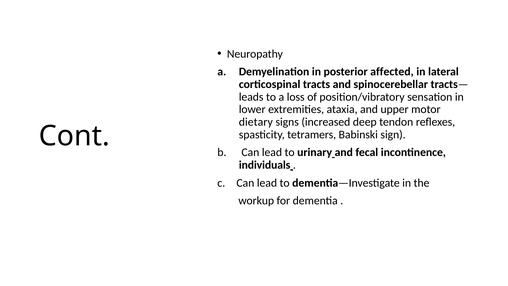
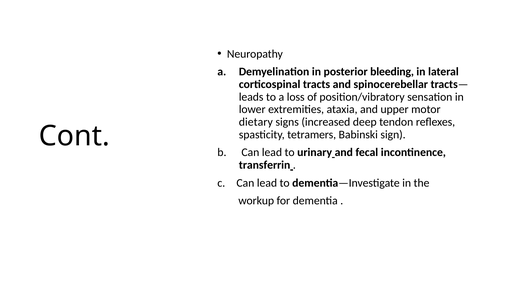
affected: affected -> bleeding
individuals: individuals -> transferrin
